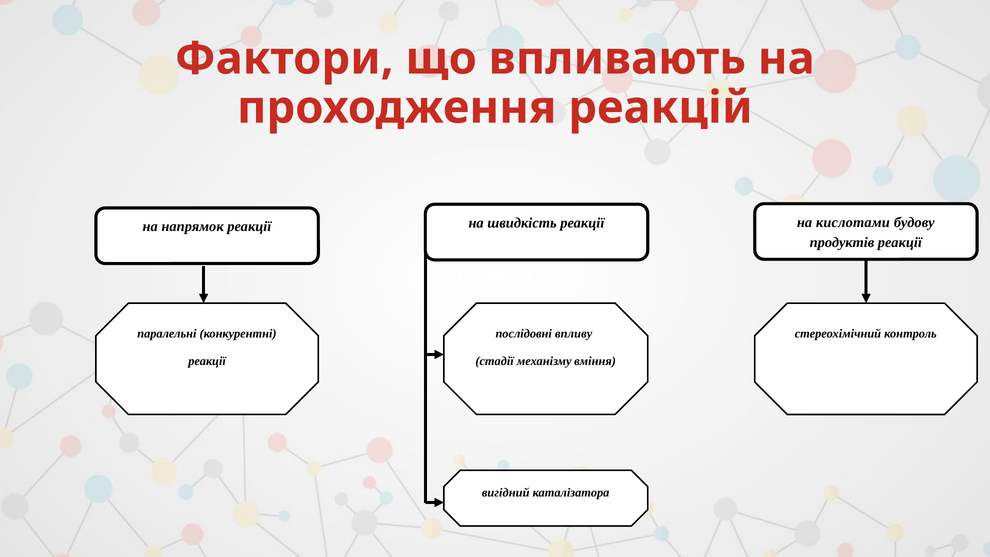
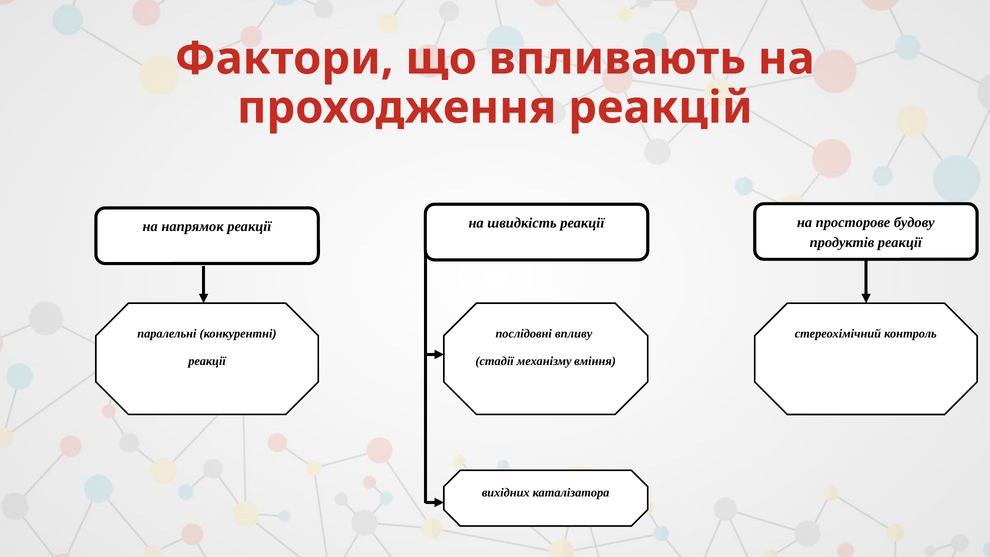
кислотами: кислотами -> просторове
вигідний: вигідний -> вихідних
